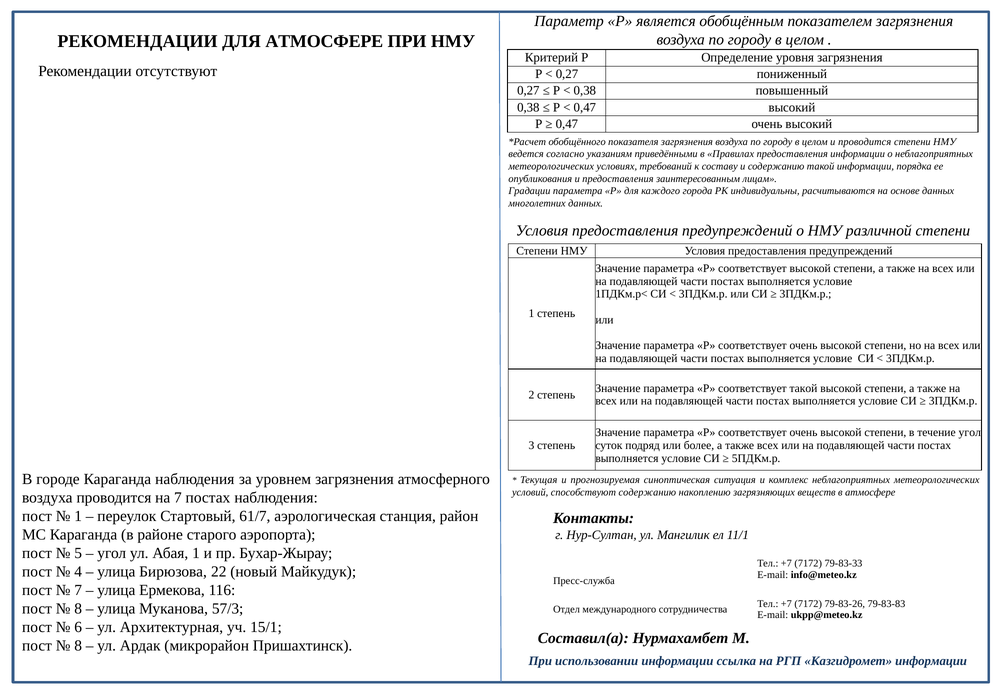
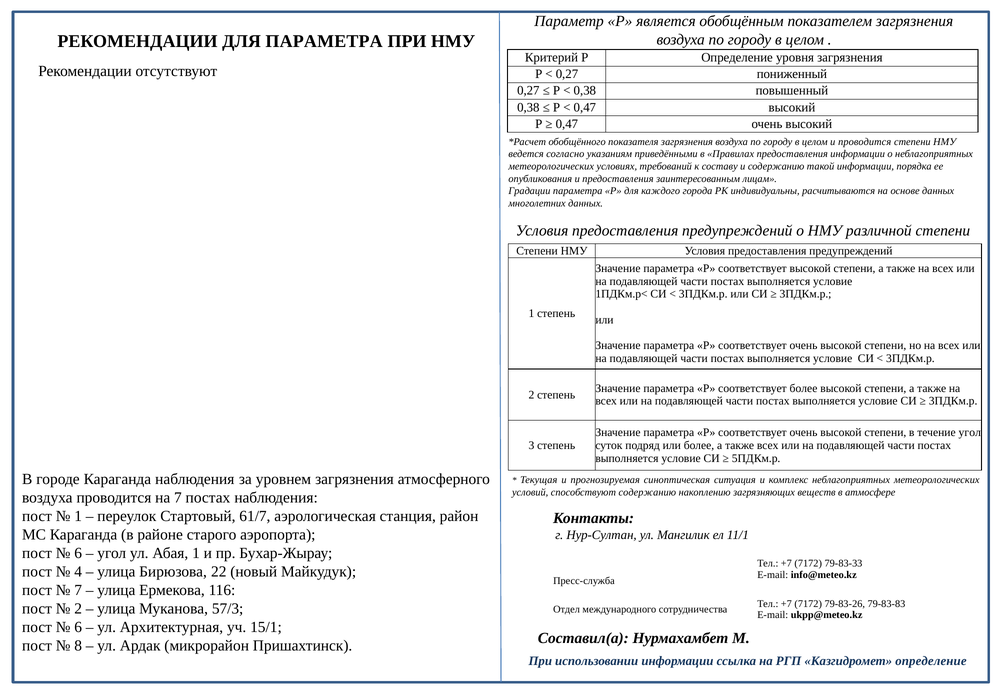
ДЛЯ АТМОСФЕРЕ: АТМОСФЕРЕ -> ПАРАМЕТРА
соответствует такой: такой -> более
5 at (78, 553): 5 -> 6
8 at (78, 608): 8 -> 2
Казгидромет информации: информации -> определение
